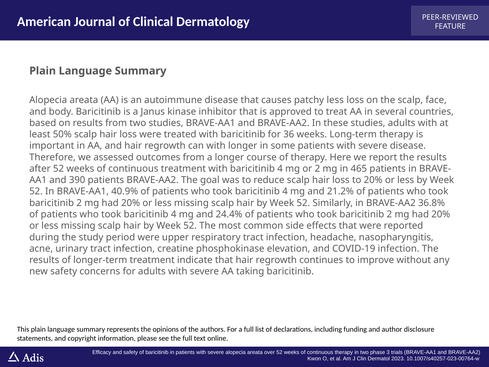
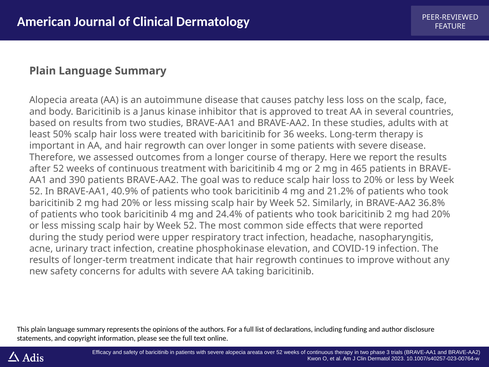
can with: with -> over
